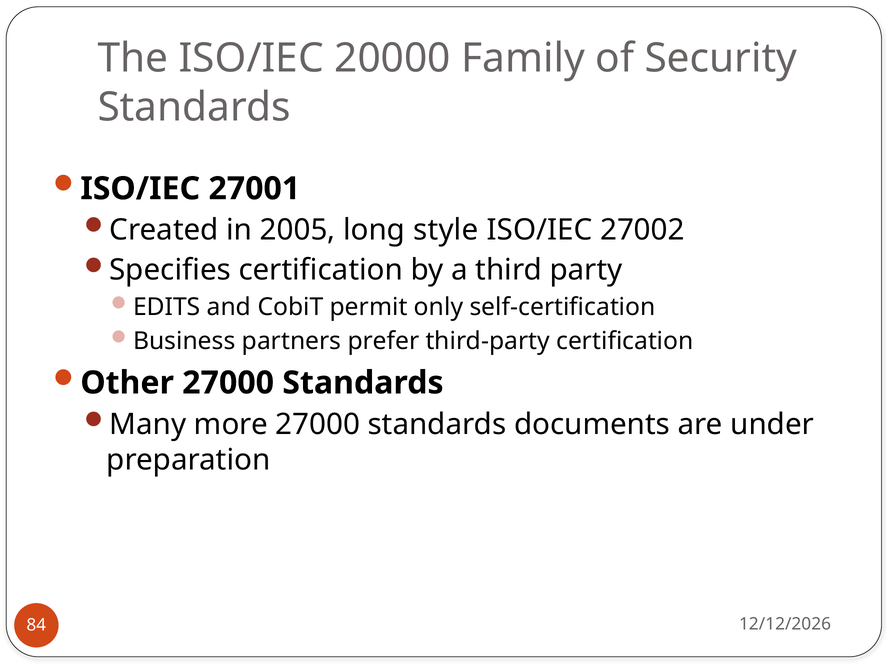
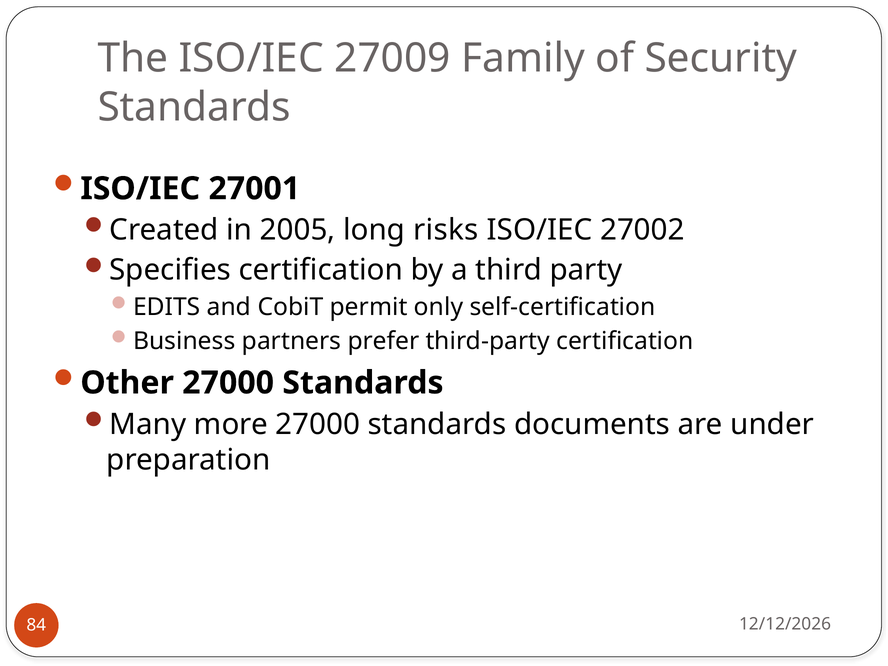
20000: 20000 -> 27009
style: style -> risks
